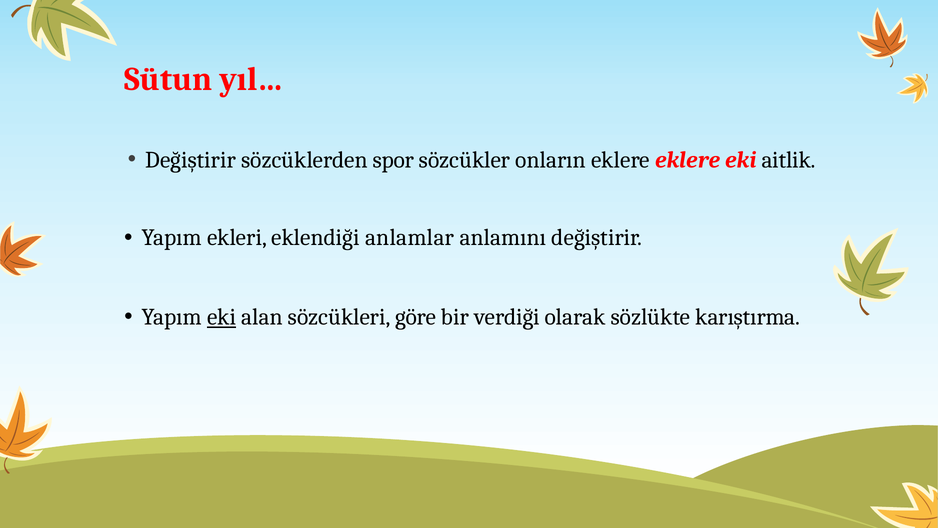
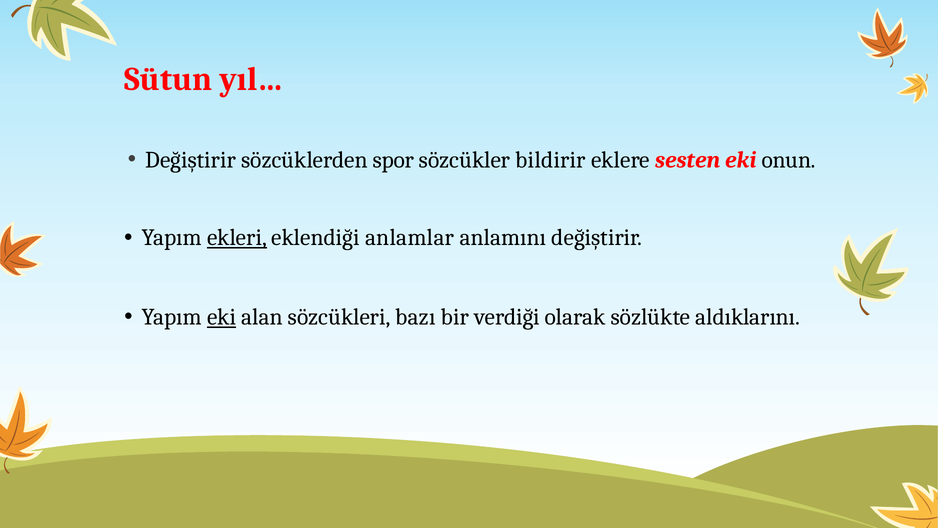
onların: onların -> bildirir
eklere eklere: eklere -> sesten
aitlik: aitlik -> onun
ekleri underline: none -> present
göre: göre -> bazı
karıştırma: karıştırma -> aldıklarını
